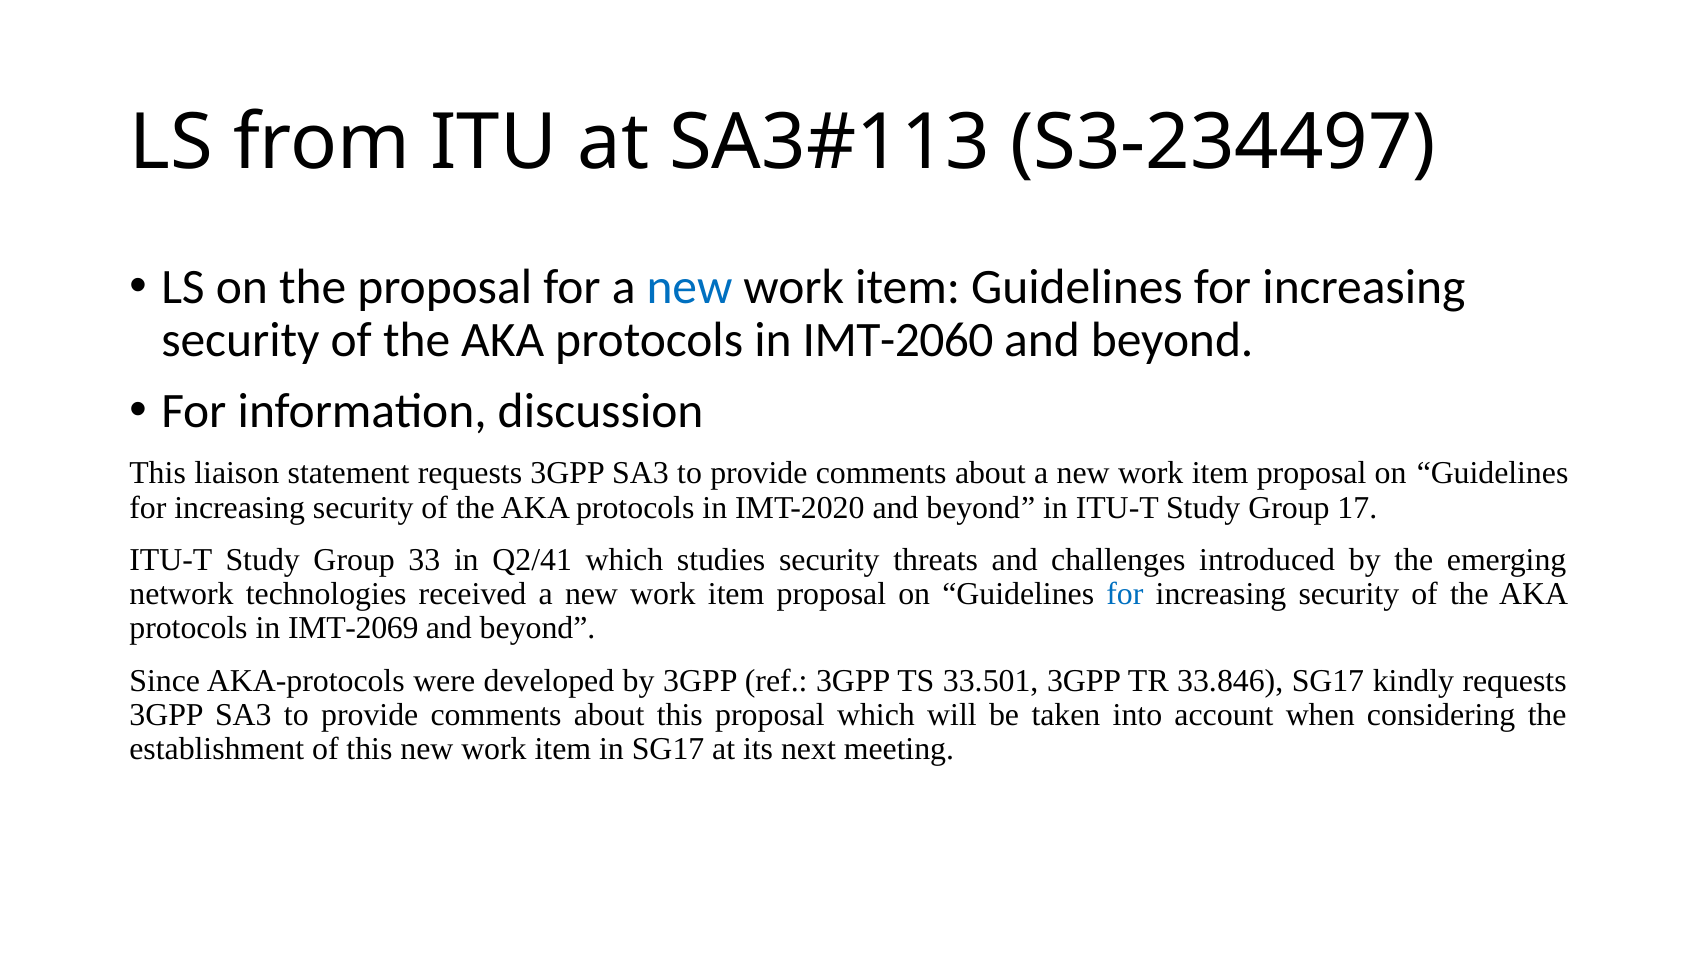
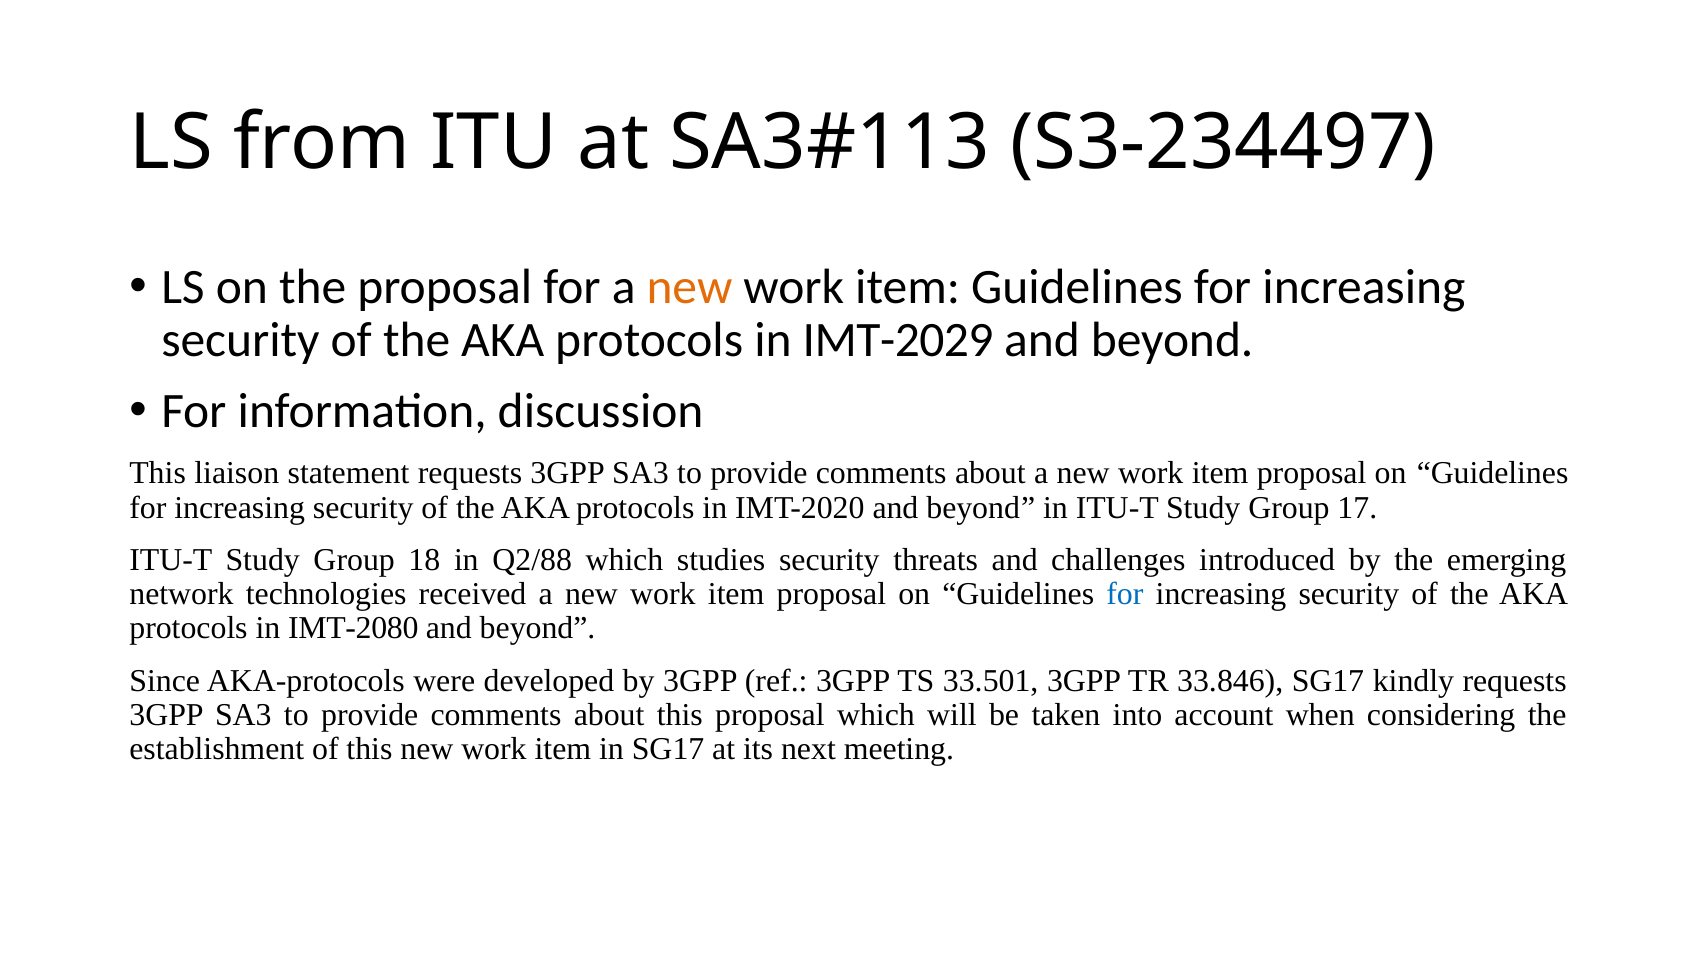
new at (689, 287) colour: blue -> orange
IMT-2060: IMT-2060 -> IMT-2029
33: 33 -> 18
Q2/41: Q2/41 -> Q2/88
IMT-2069: IMT-2069 -> IMT-2080
